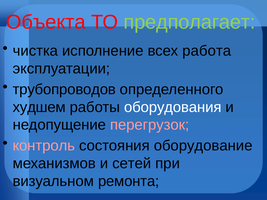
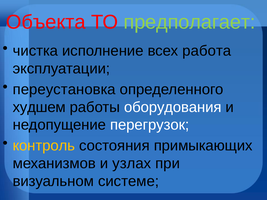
трубопроводов: трубопроводов -> переустановка
перегрузок colour: pink -> white
контроль colour: pink -> yellow
оборудование: оборудование -> примыкающих
сетей: сетей -> узлах
ремонта: ремонта -> системе
